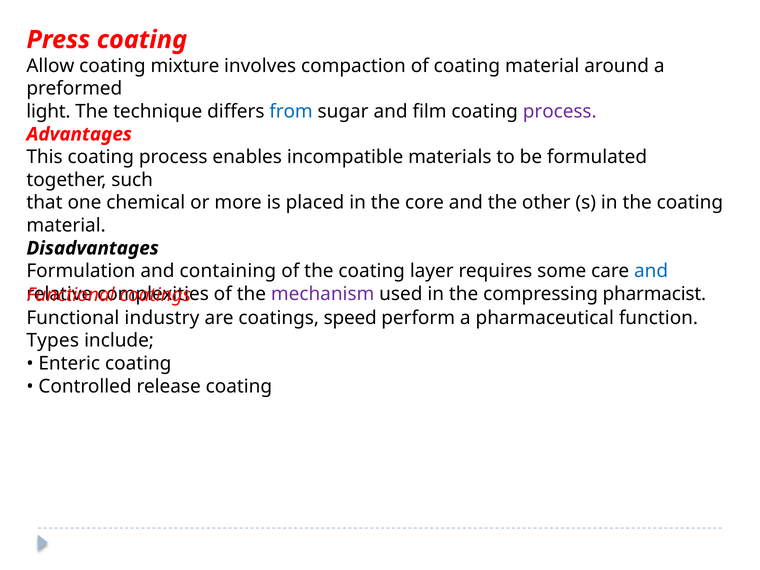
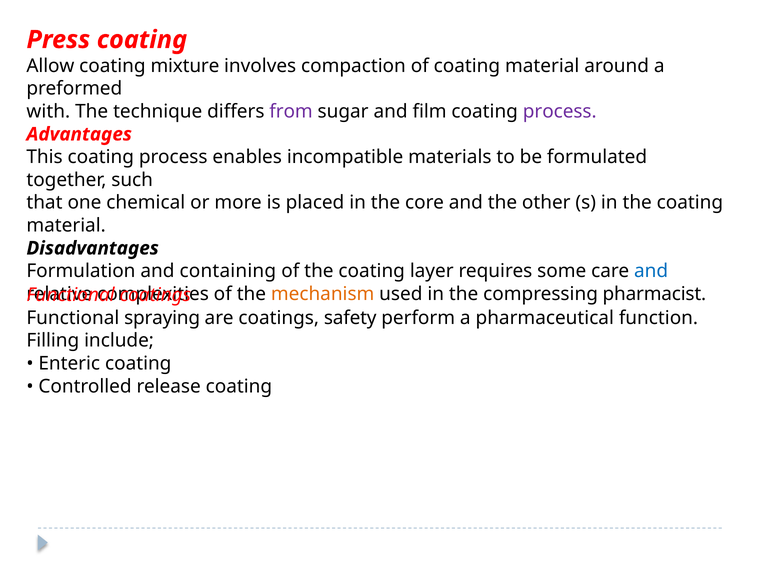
light: light -> with
from colour: blue -> purple
mechanism colour: purple -> orange
industry: industry -> spraying
speed: speed -> safety
Types: Types -> Filling
